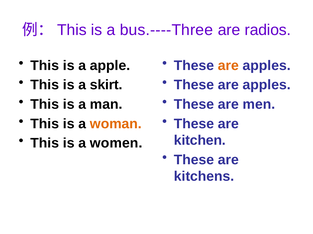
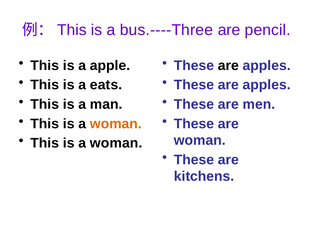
radios: radios -> pencil
are at (228, 66) colour: orange -> black
skirt: skirt -> eats
kitchen at (200, 141): kitchen -> woman
women at (116, 144): women -> woman
